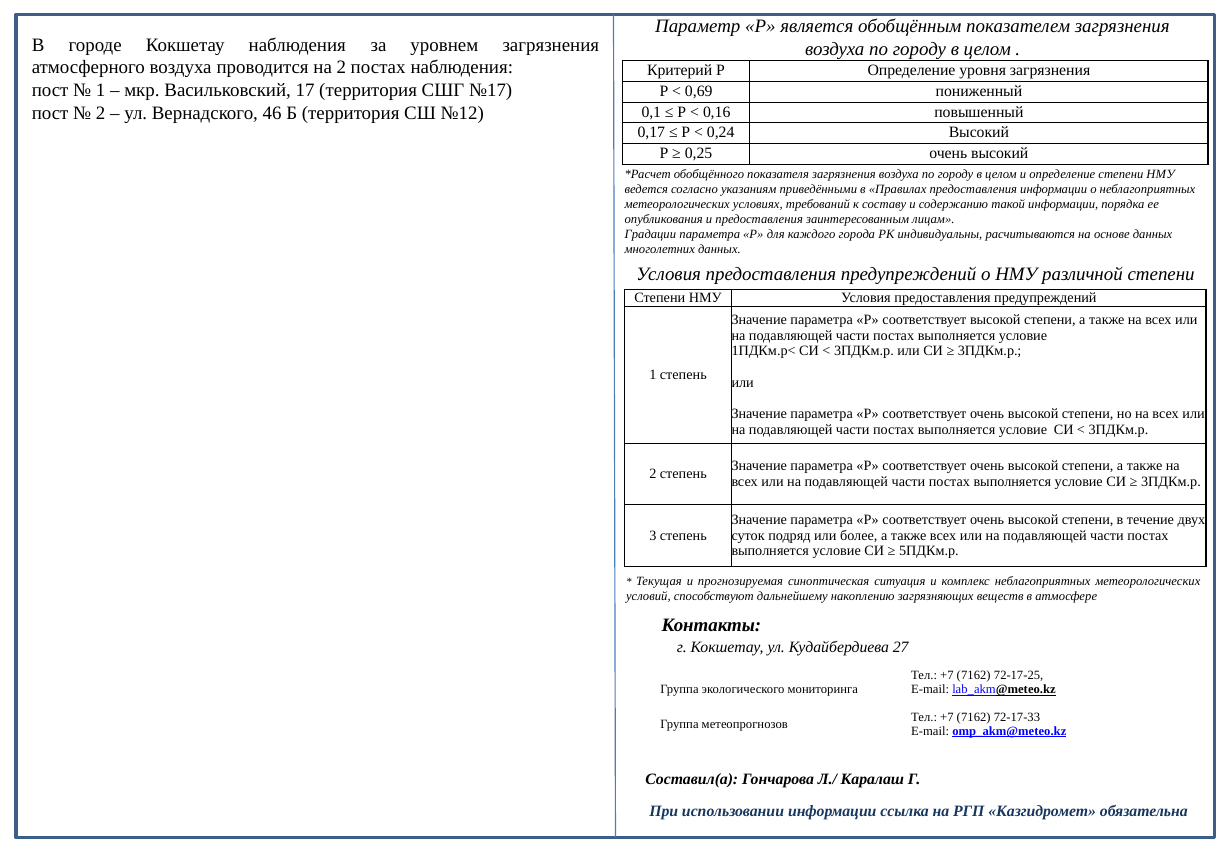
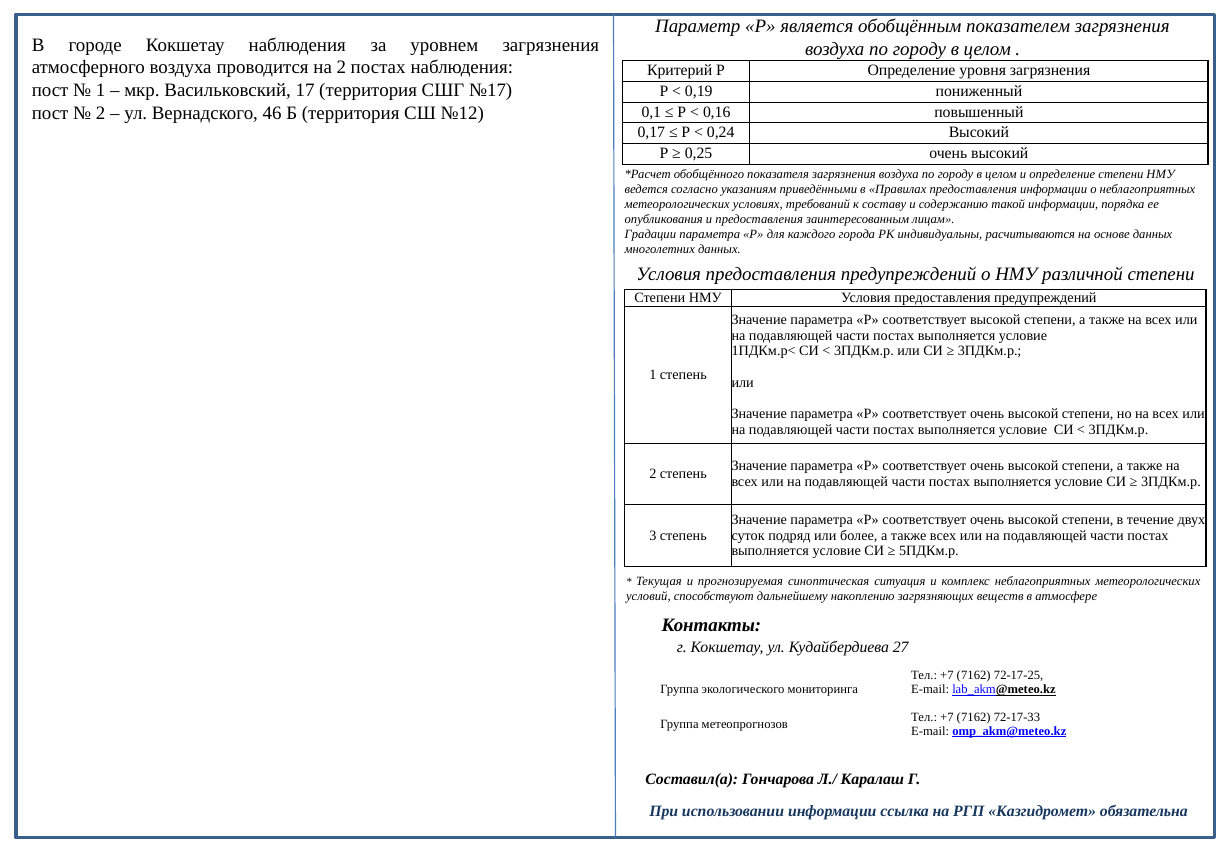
0,69: 0,69 -> 0,19
